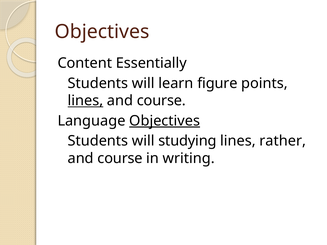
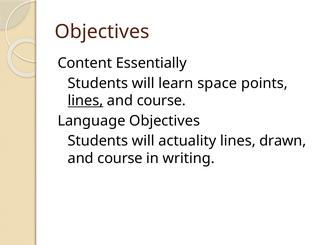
figure: figure -> space
Objectives at (165, 121) underline: present -> none
studying: studying -> actuality
rather: rather -> drawn
